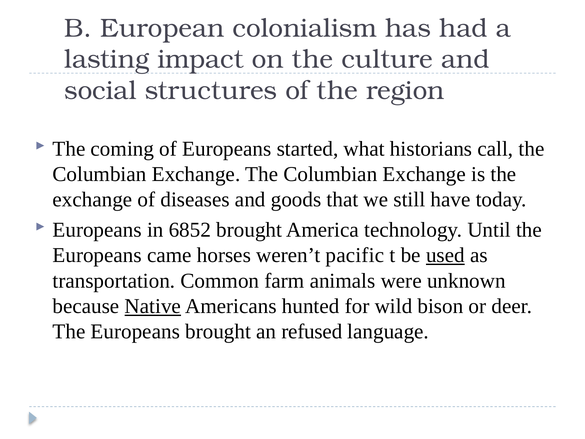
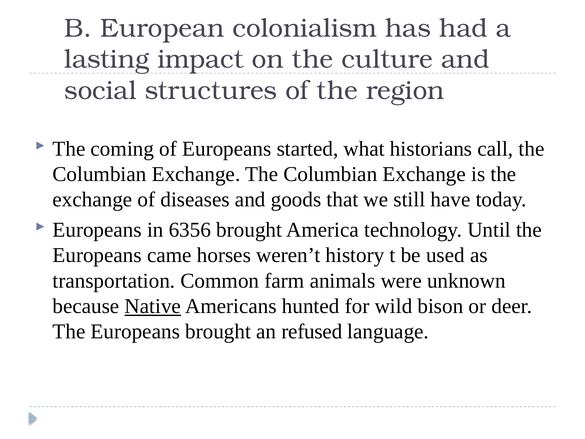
6852: 6852 -> 6356
pacific: pacific -> history
used underline: present -> none
